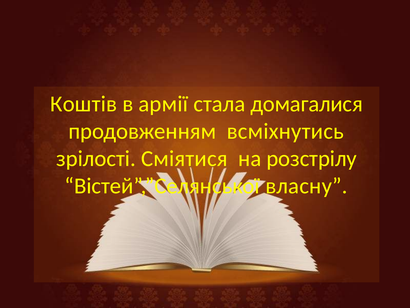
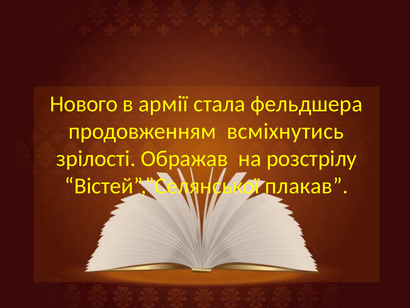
Коштів: Коштів -> Нового
домагалися: домагалися -> фельдшера
Сміятися: Сміятися -> Ображав
власну: власну -> плакав
